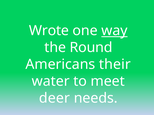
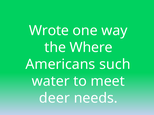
way underline: present -> none
Round: Round -> Where
their: their -> such
